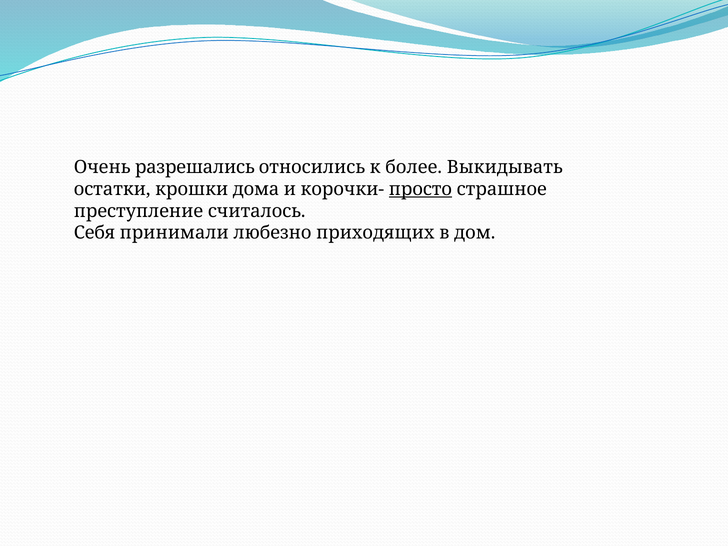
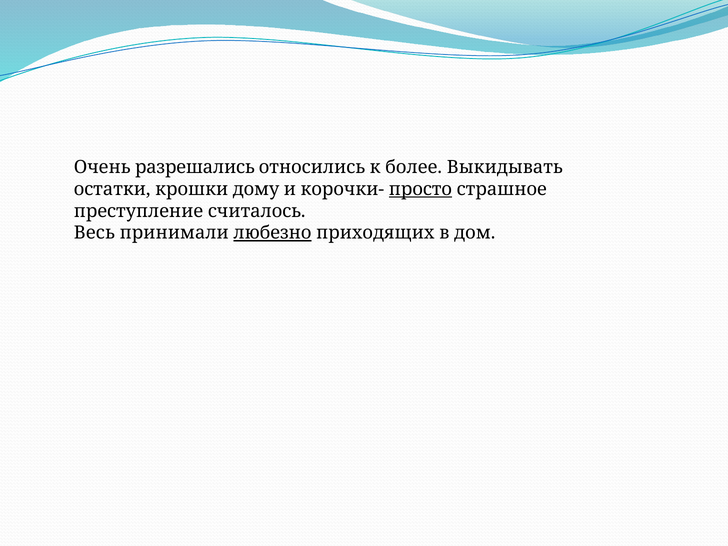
дома: дома -> дому
Себя: Себя -> Весь
любезно underline: none -> present
